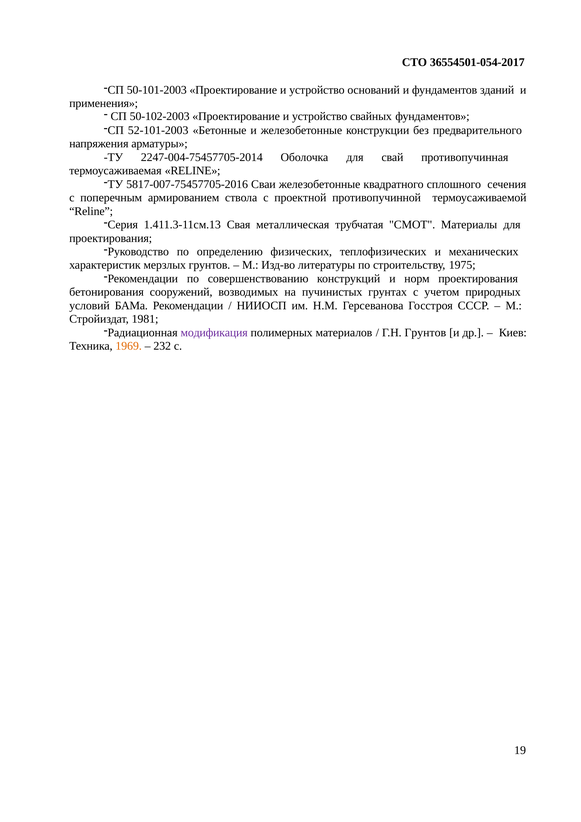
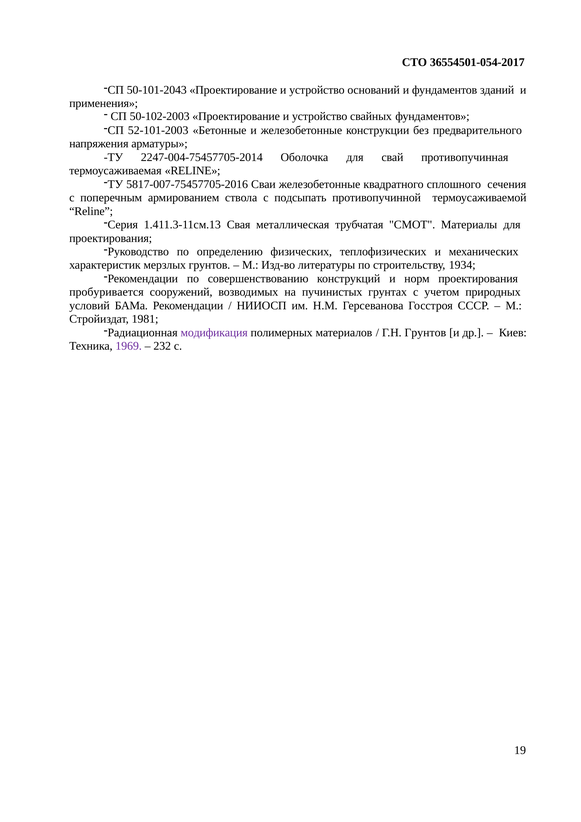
50-101-2003: 50-101-2003 -> 50-101-2043
проектной: проектной -> подсыпать
1975: 1975 -> 1934
бетонирования: бетонирования -> пробуривается
1969 colour: orange -> purple
